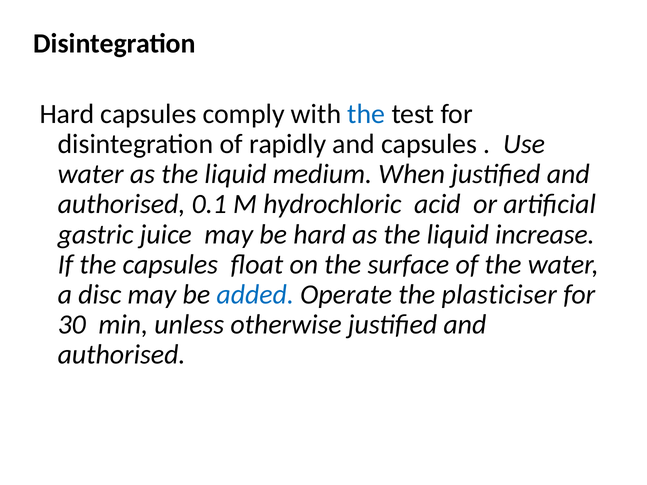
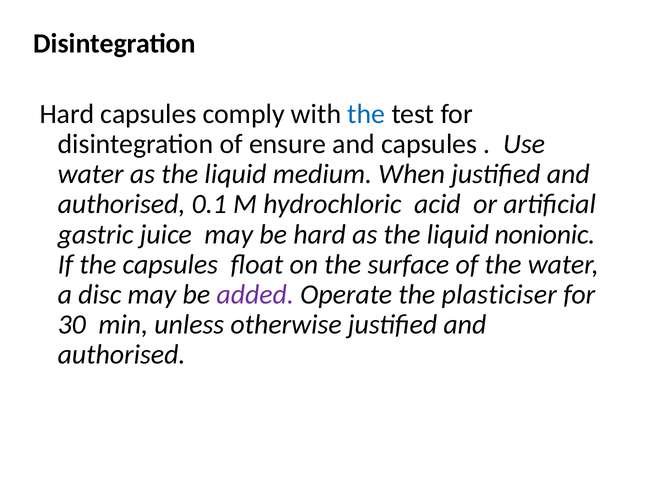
rapidly: rapidly -> ensure
increase: increase -> nonionic
added colour: blue -> purple
